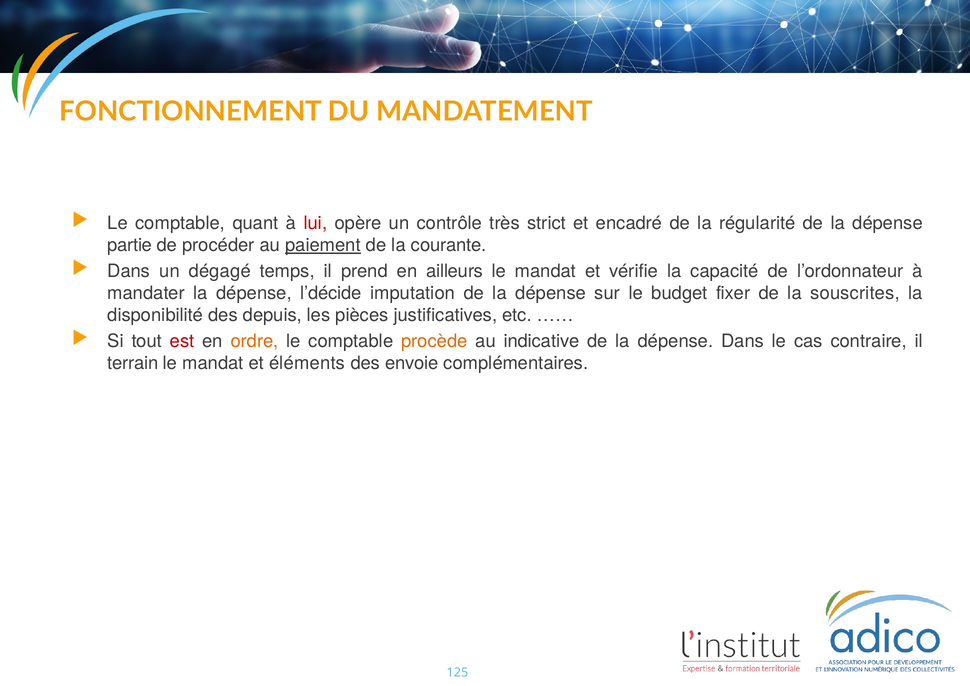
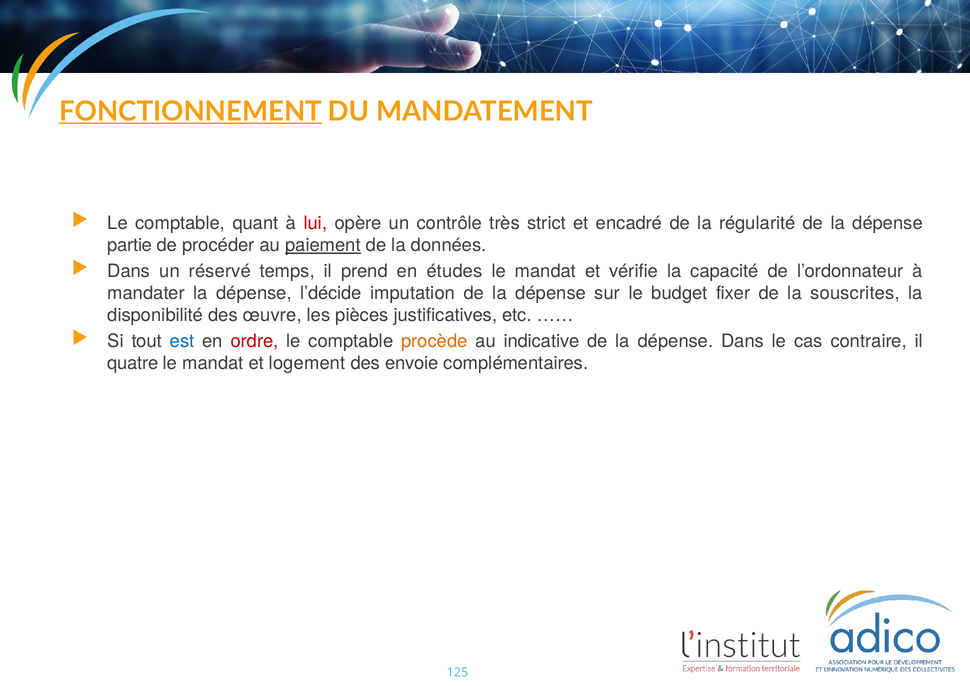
FONCTIONNEMENT underline: none -> present
courante: courante -> données
dégagé: dégagé -> réservé
ailleurs: ailleurs -> études
depuis: depuis -> œuvre
est colour: red -> blue
ordre colour: orange -> red
terrain: terrain -> quatre
éléments: éléments -> logement
